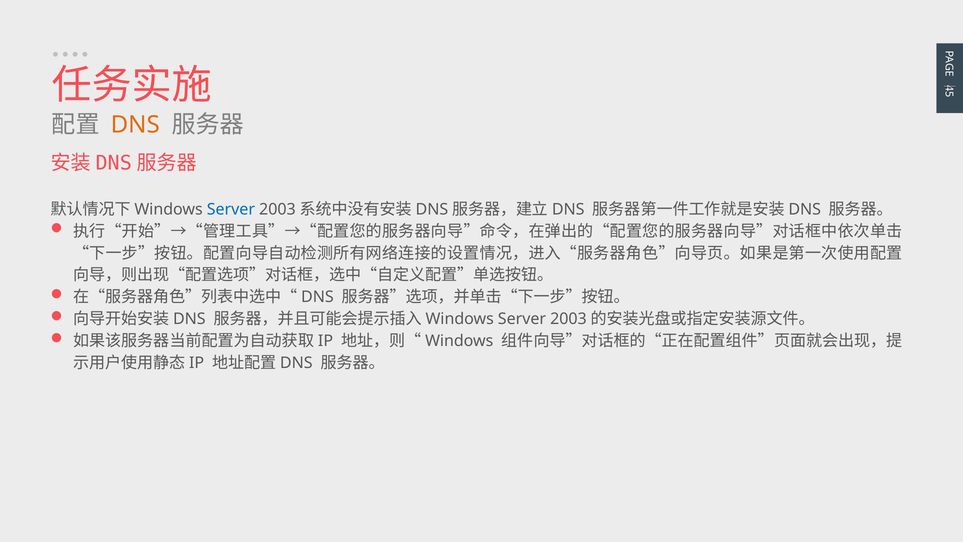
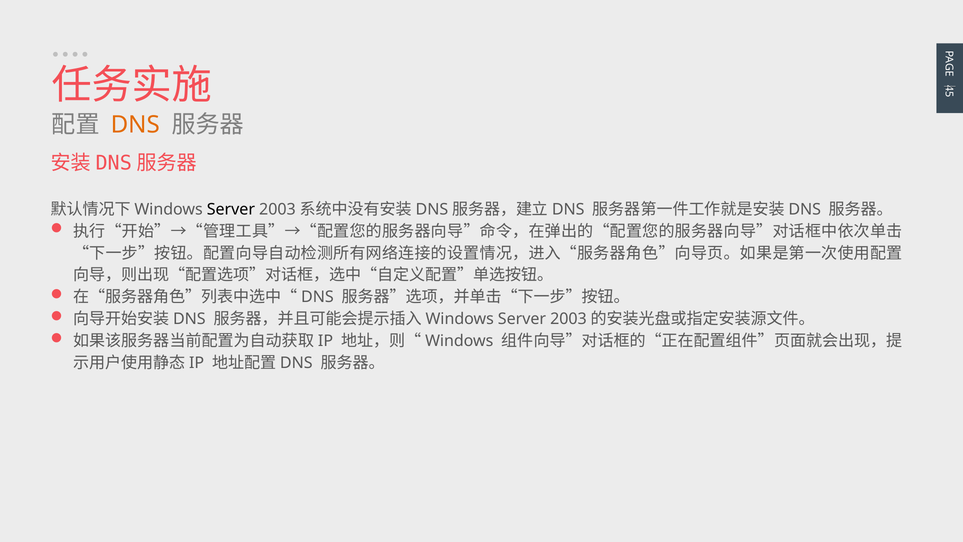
Server at (231, 209) colour: blue -> black
